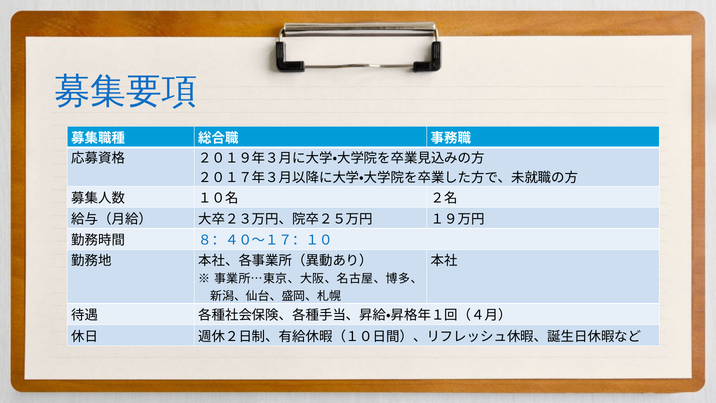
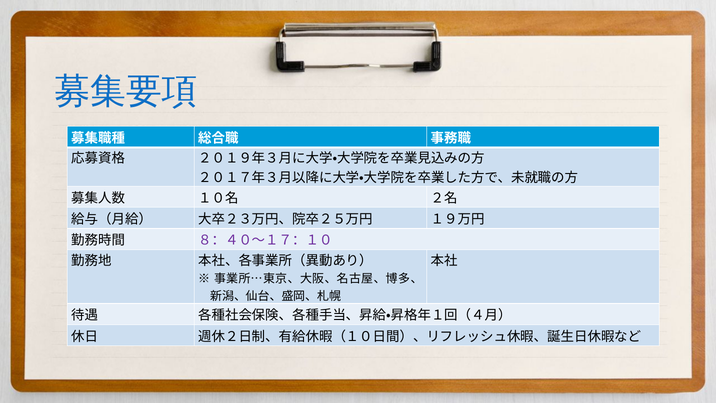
８：４０～１７：１０ colour: blue -> purple
